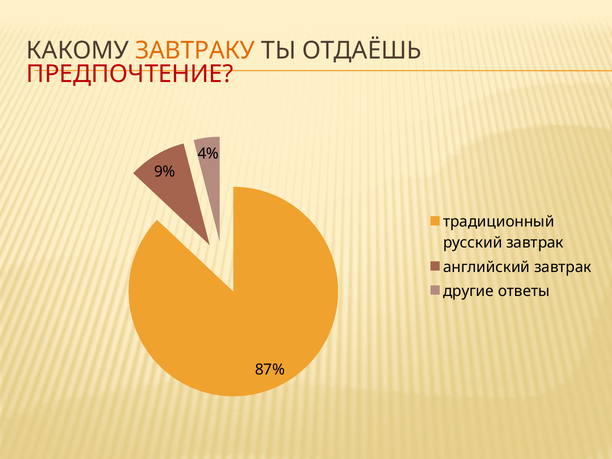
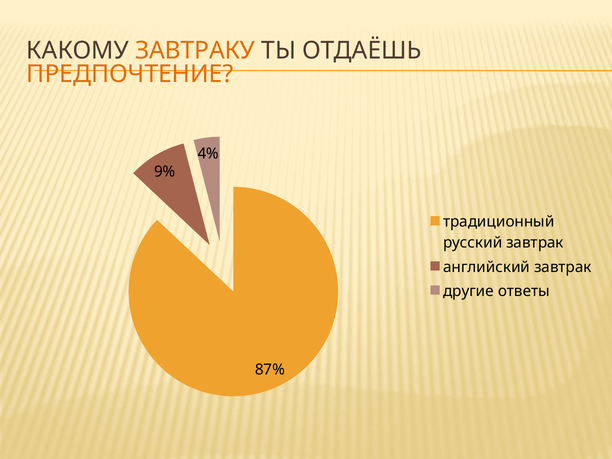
ПРЕДПОЧТЕНИЕ colour: red -> orange
